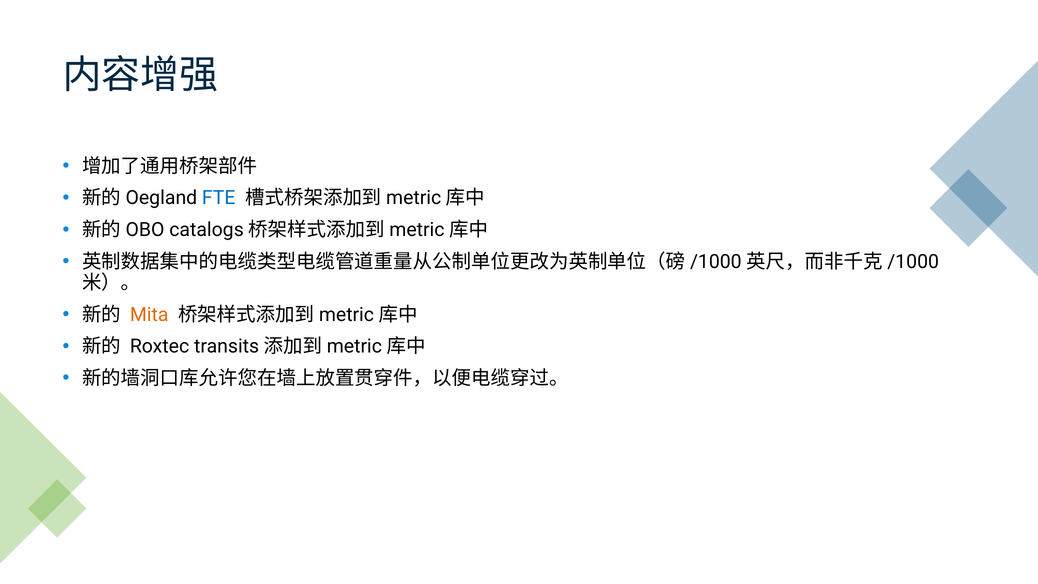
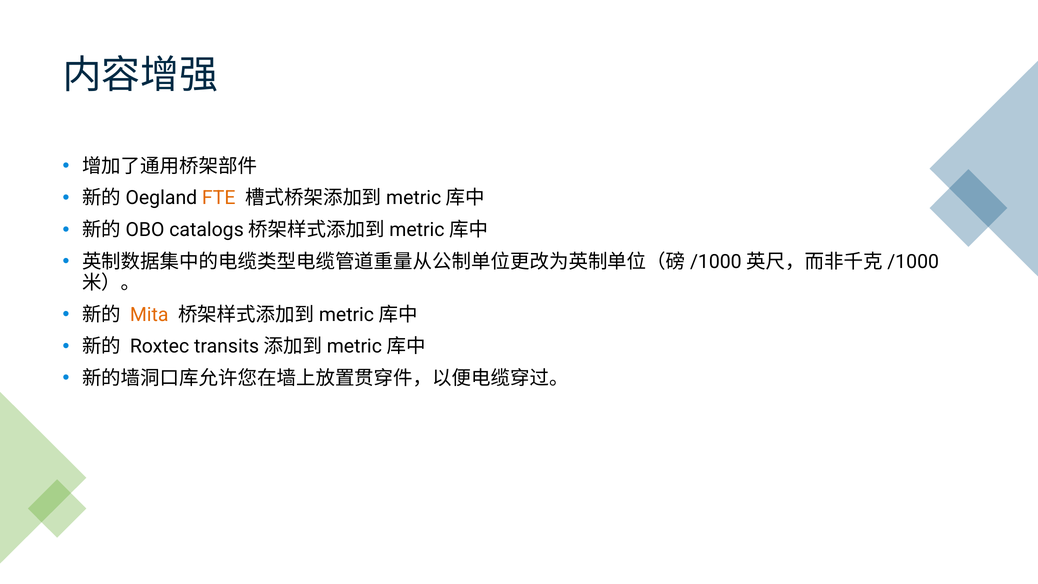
FTE colour: blue -> orange
